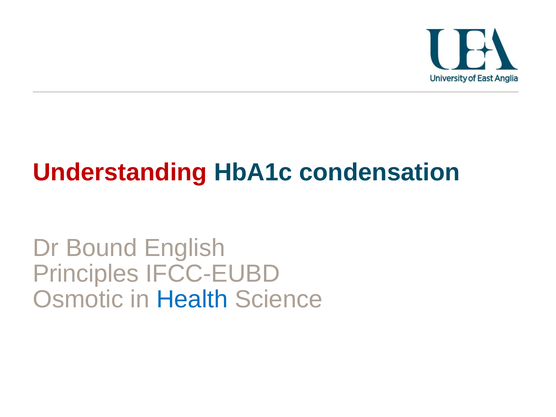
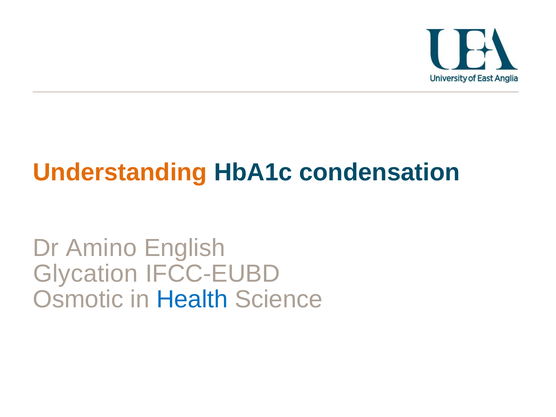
Understanding colour: red -> orange
Bound: Bound -> Amino
Principles: Principles -> Glycation
